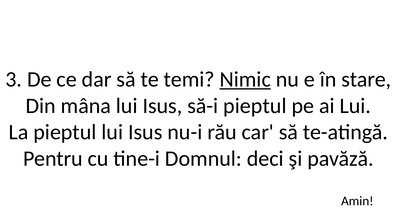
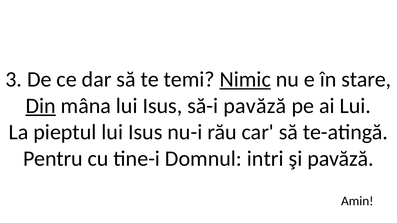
Din underline: none -> present
să-i pieptul: pieptul -> pavăză
deci: deci -> intri
